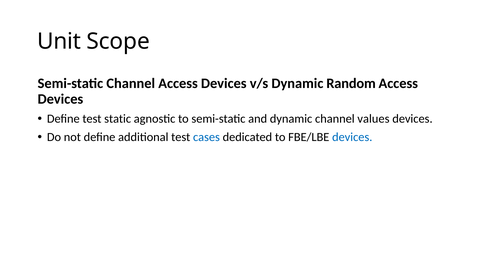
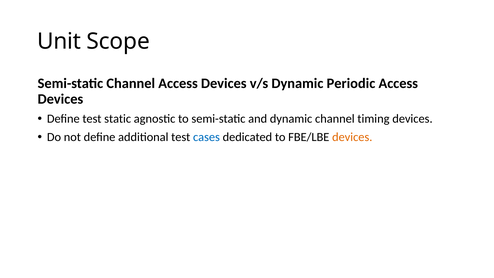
Random: Random -> Periodic
values: values -> timing
devices at (352, 137) colour: blue -> orange
